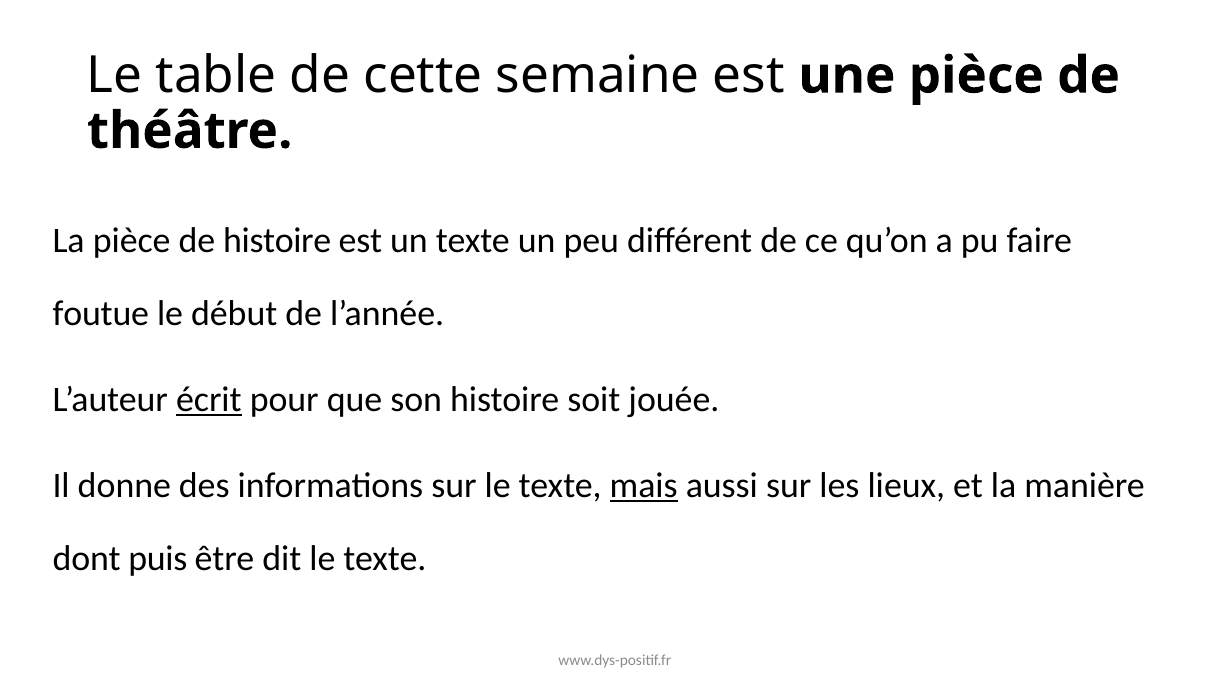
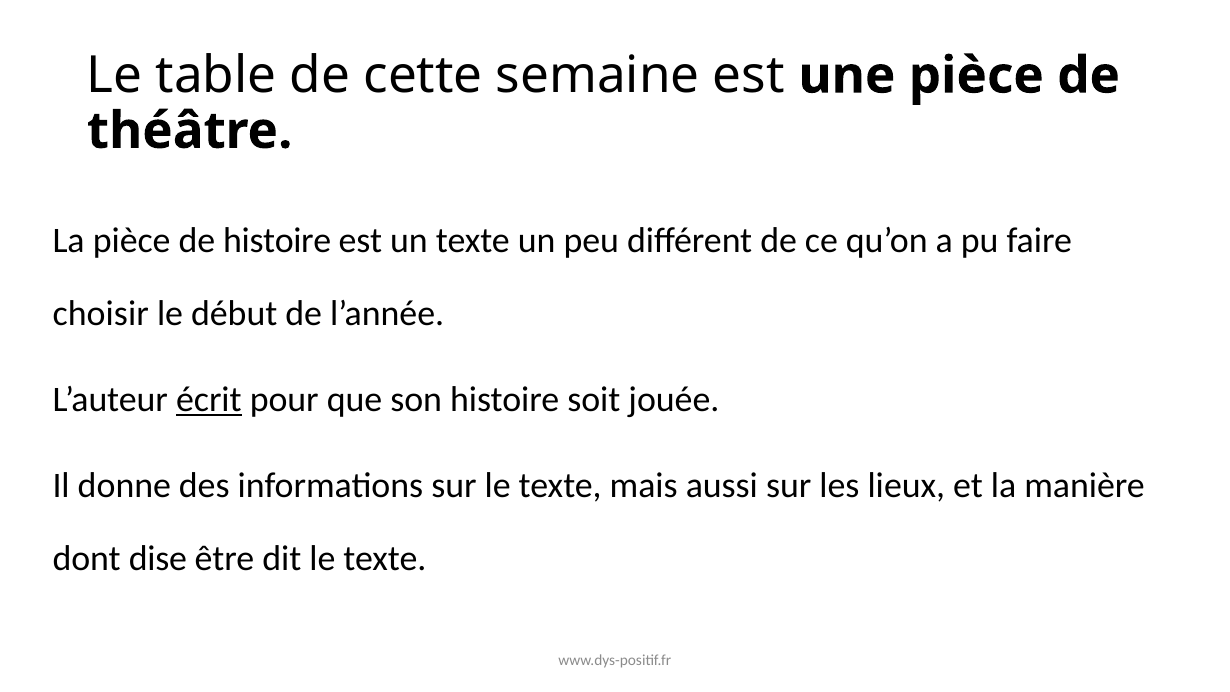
foutue: foutue -> choisir
mais underline: present -> none
puis: puis -> dise
